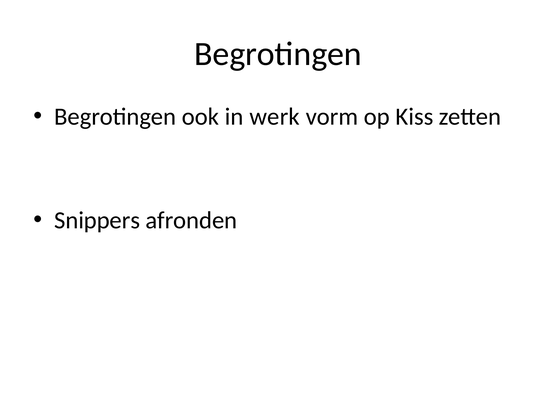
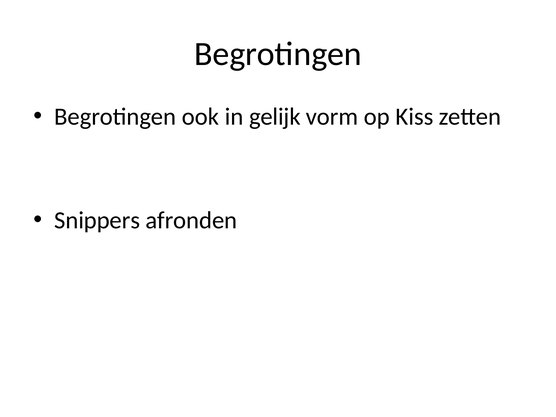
werk: werk -> gelijk
